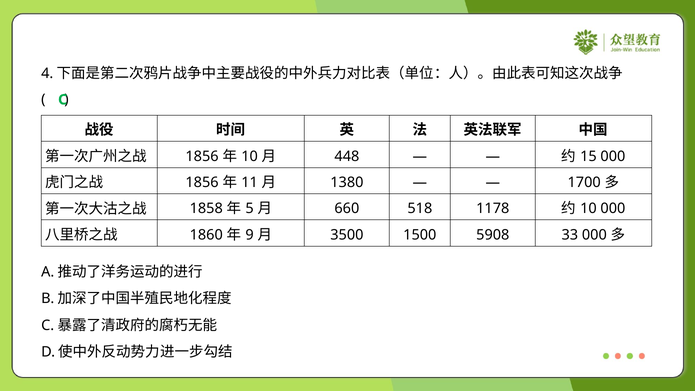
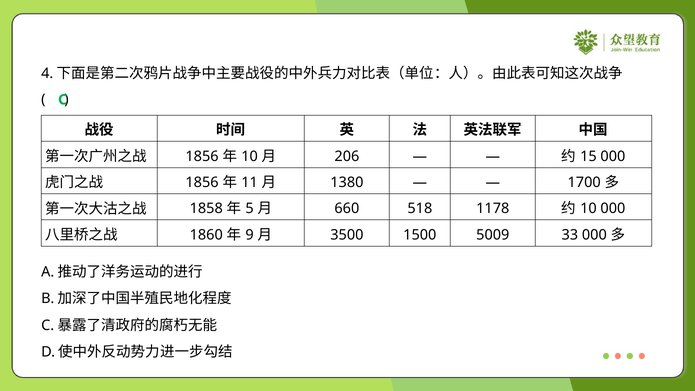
448: 448 -> 206
5908: 5908 -> 5009
